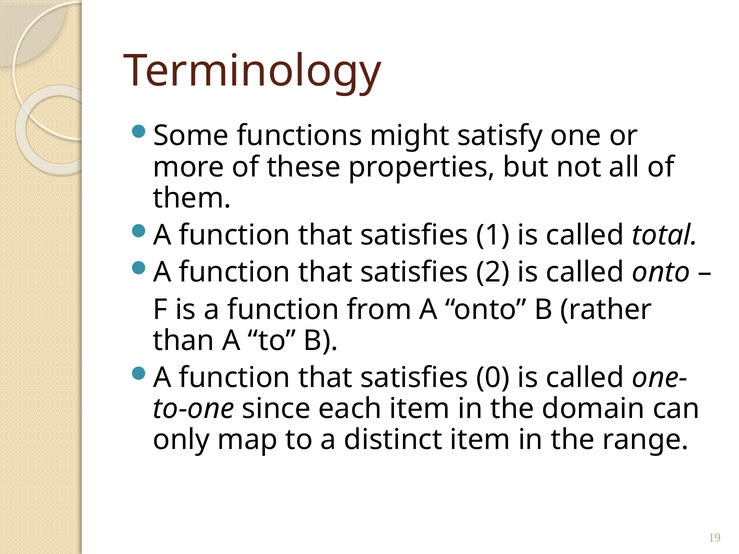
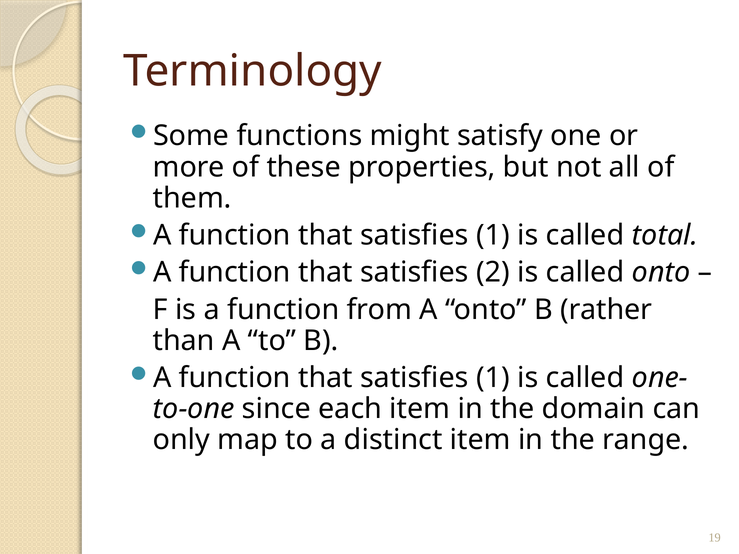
0 at (493, 378): 0 -> 1
